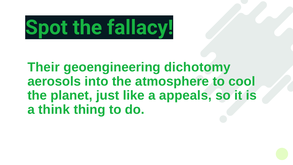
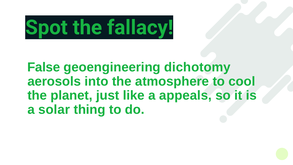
Their: Their -> False
think: think -> solar
